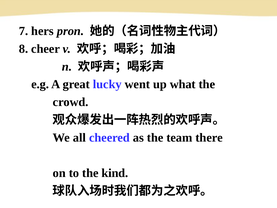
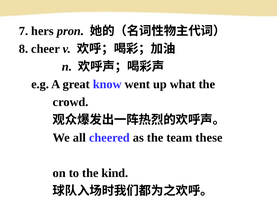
lucky: lucky -> know
there: there -> these
